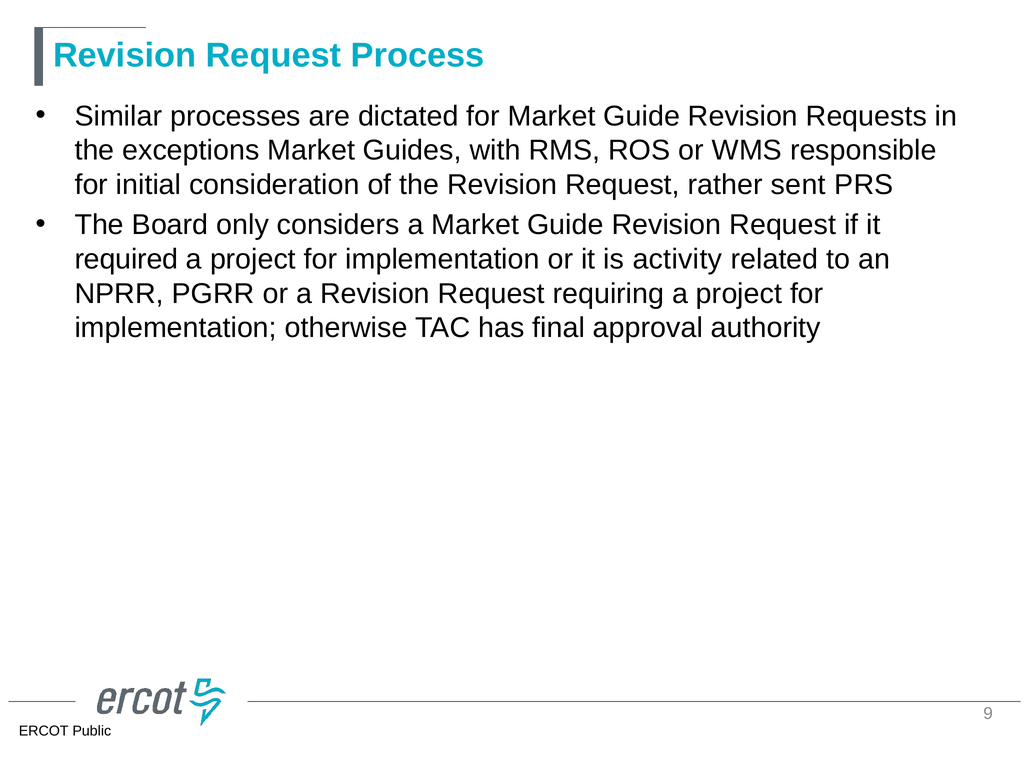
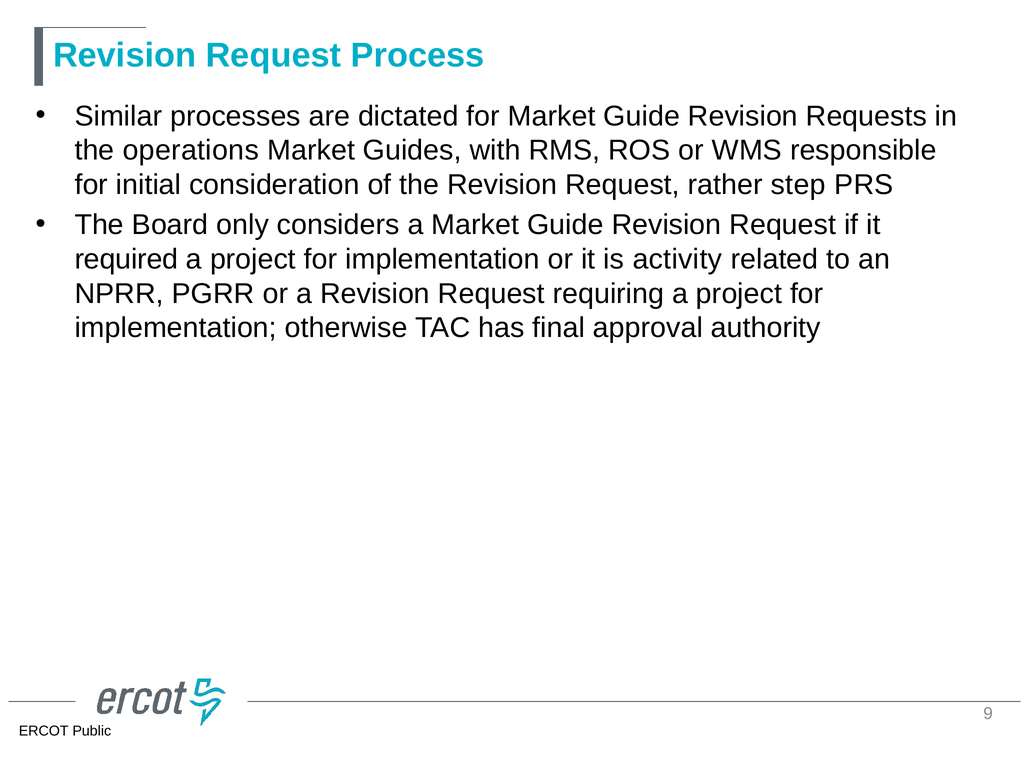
exceptions: exceptions -> operations
sent: sent -> step
